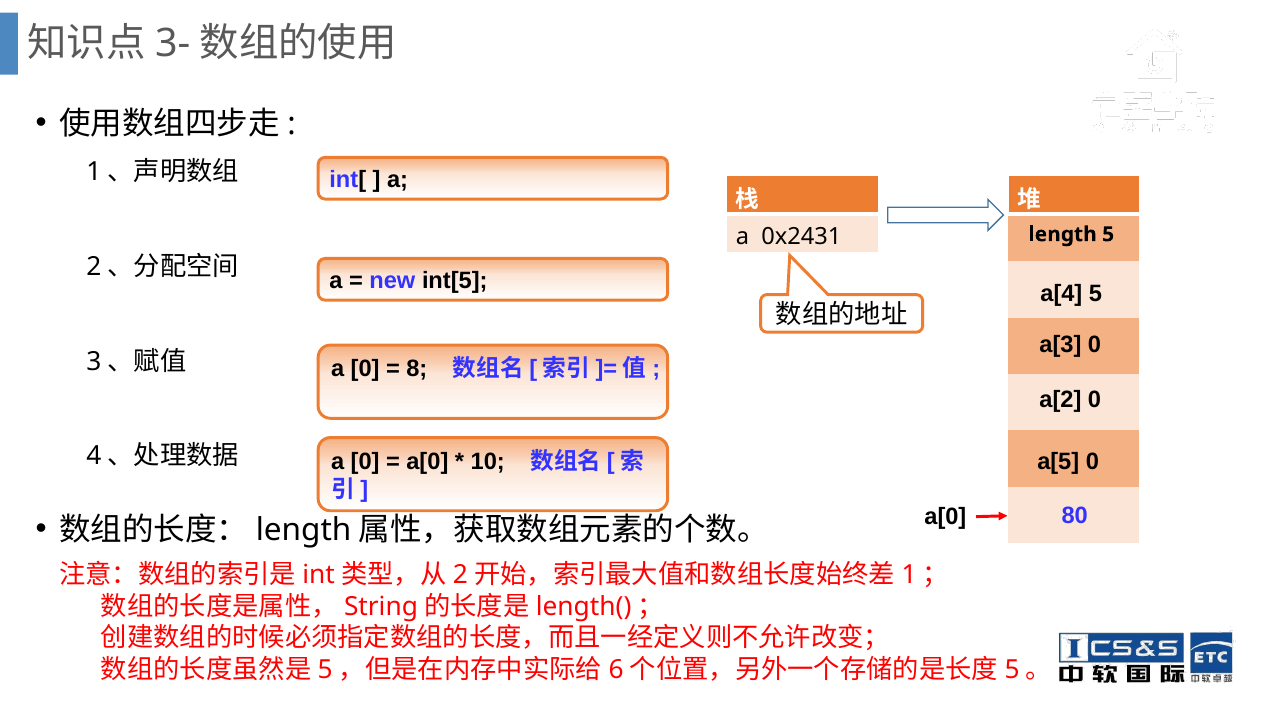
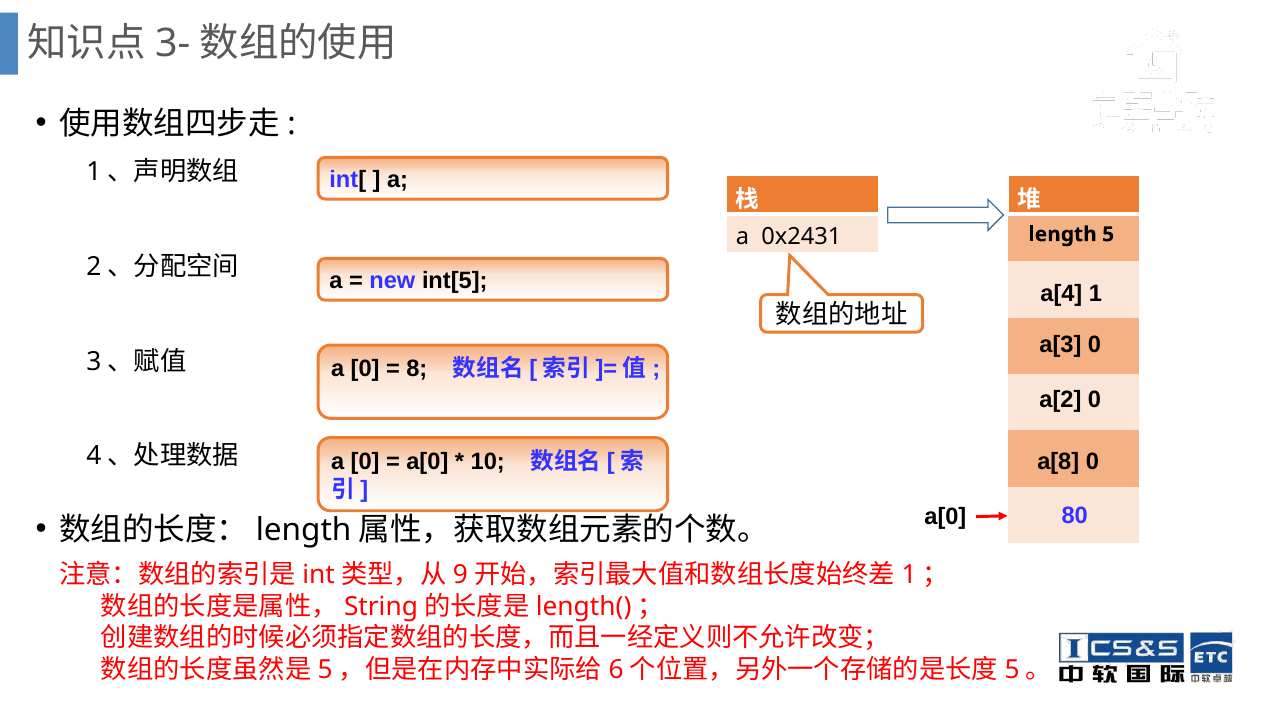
a[4 5: 5 -> 1
a[5: a[5 -> a[8
2 at (460, 575): 2 -> 9
